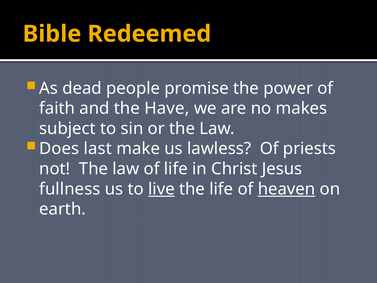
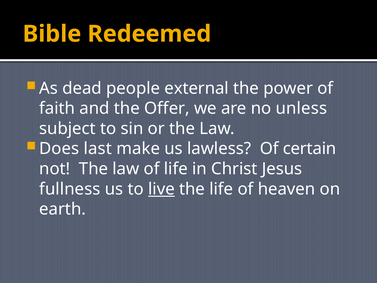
promise: promise -> external
Have: Have -> Offer
makes: makes -> unless
priests: priests -> certain
heaven underline: present -> none
